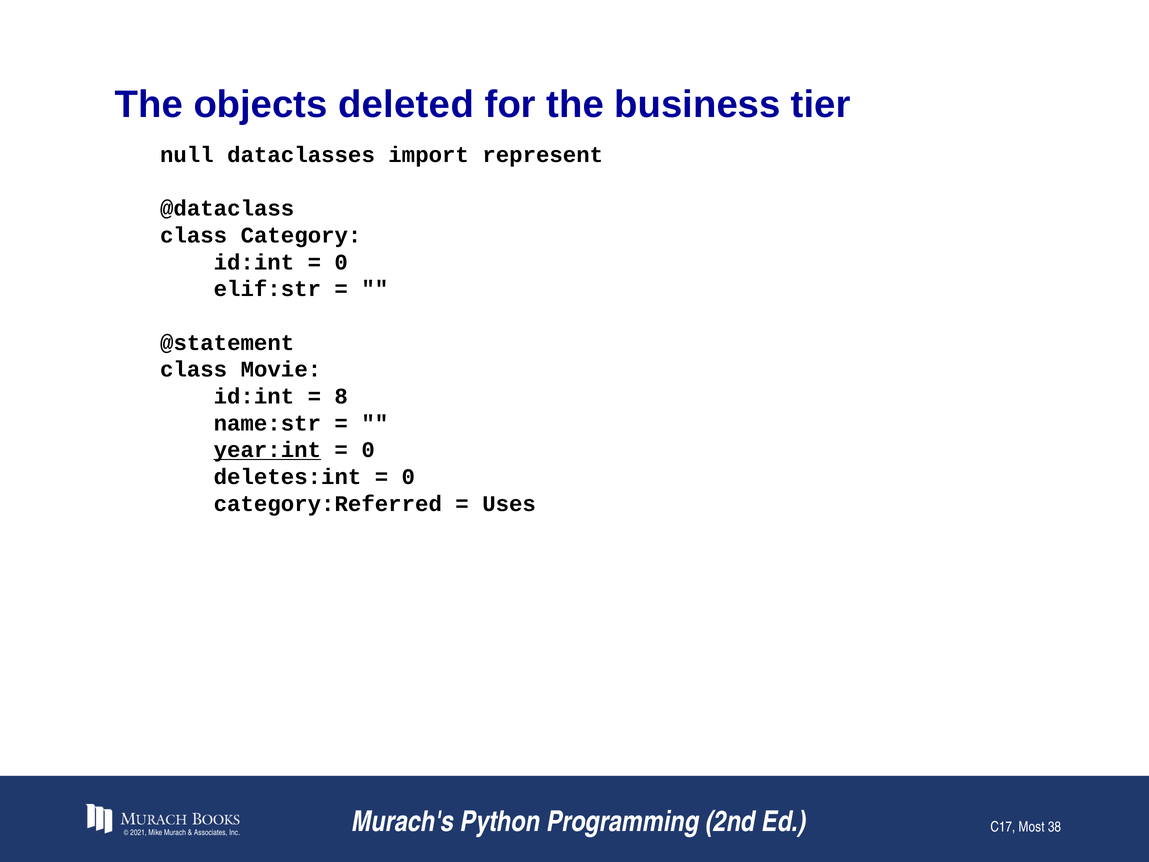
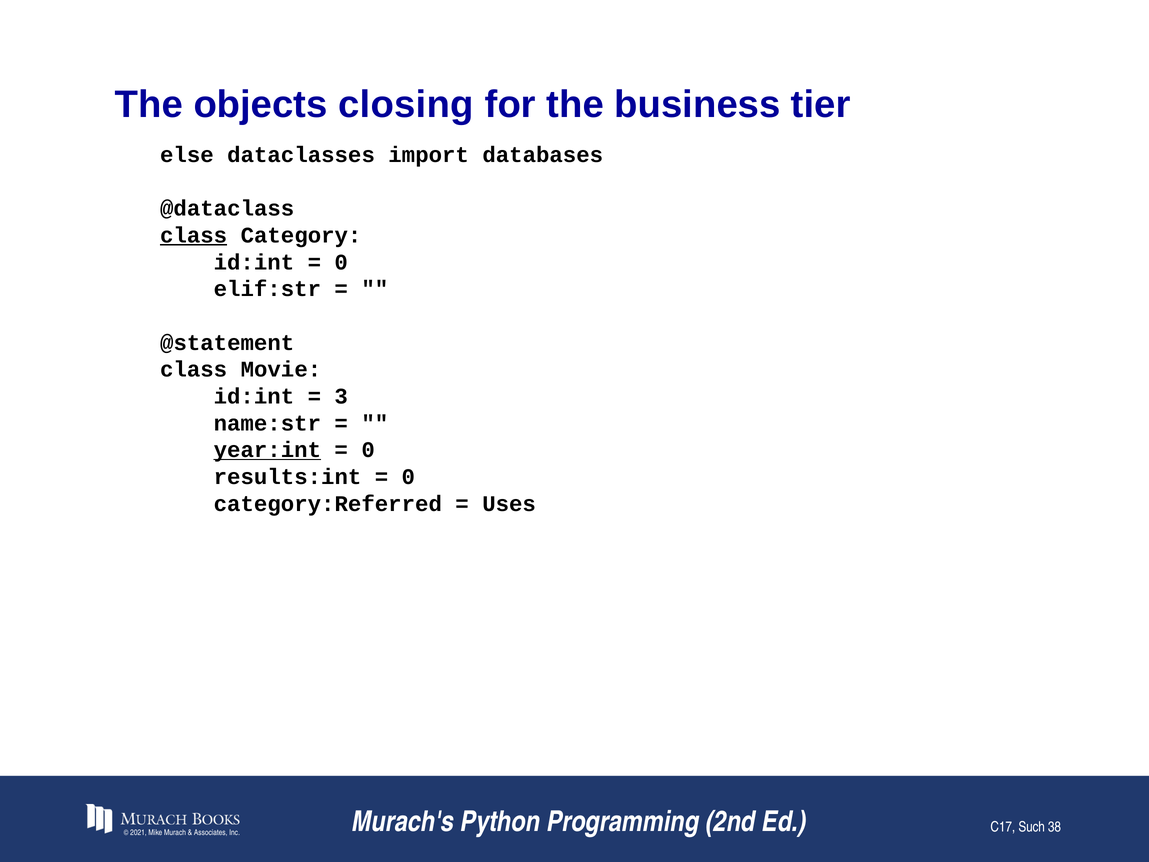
deleted: deleted -> closing
null: null -> else
represent: represent -> databases
class at (194, 235) underline: none -> present
8: 8 -> 3
deletes:int: deletes:int -> results:int
Most: Most -> Such
